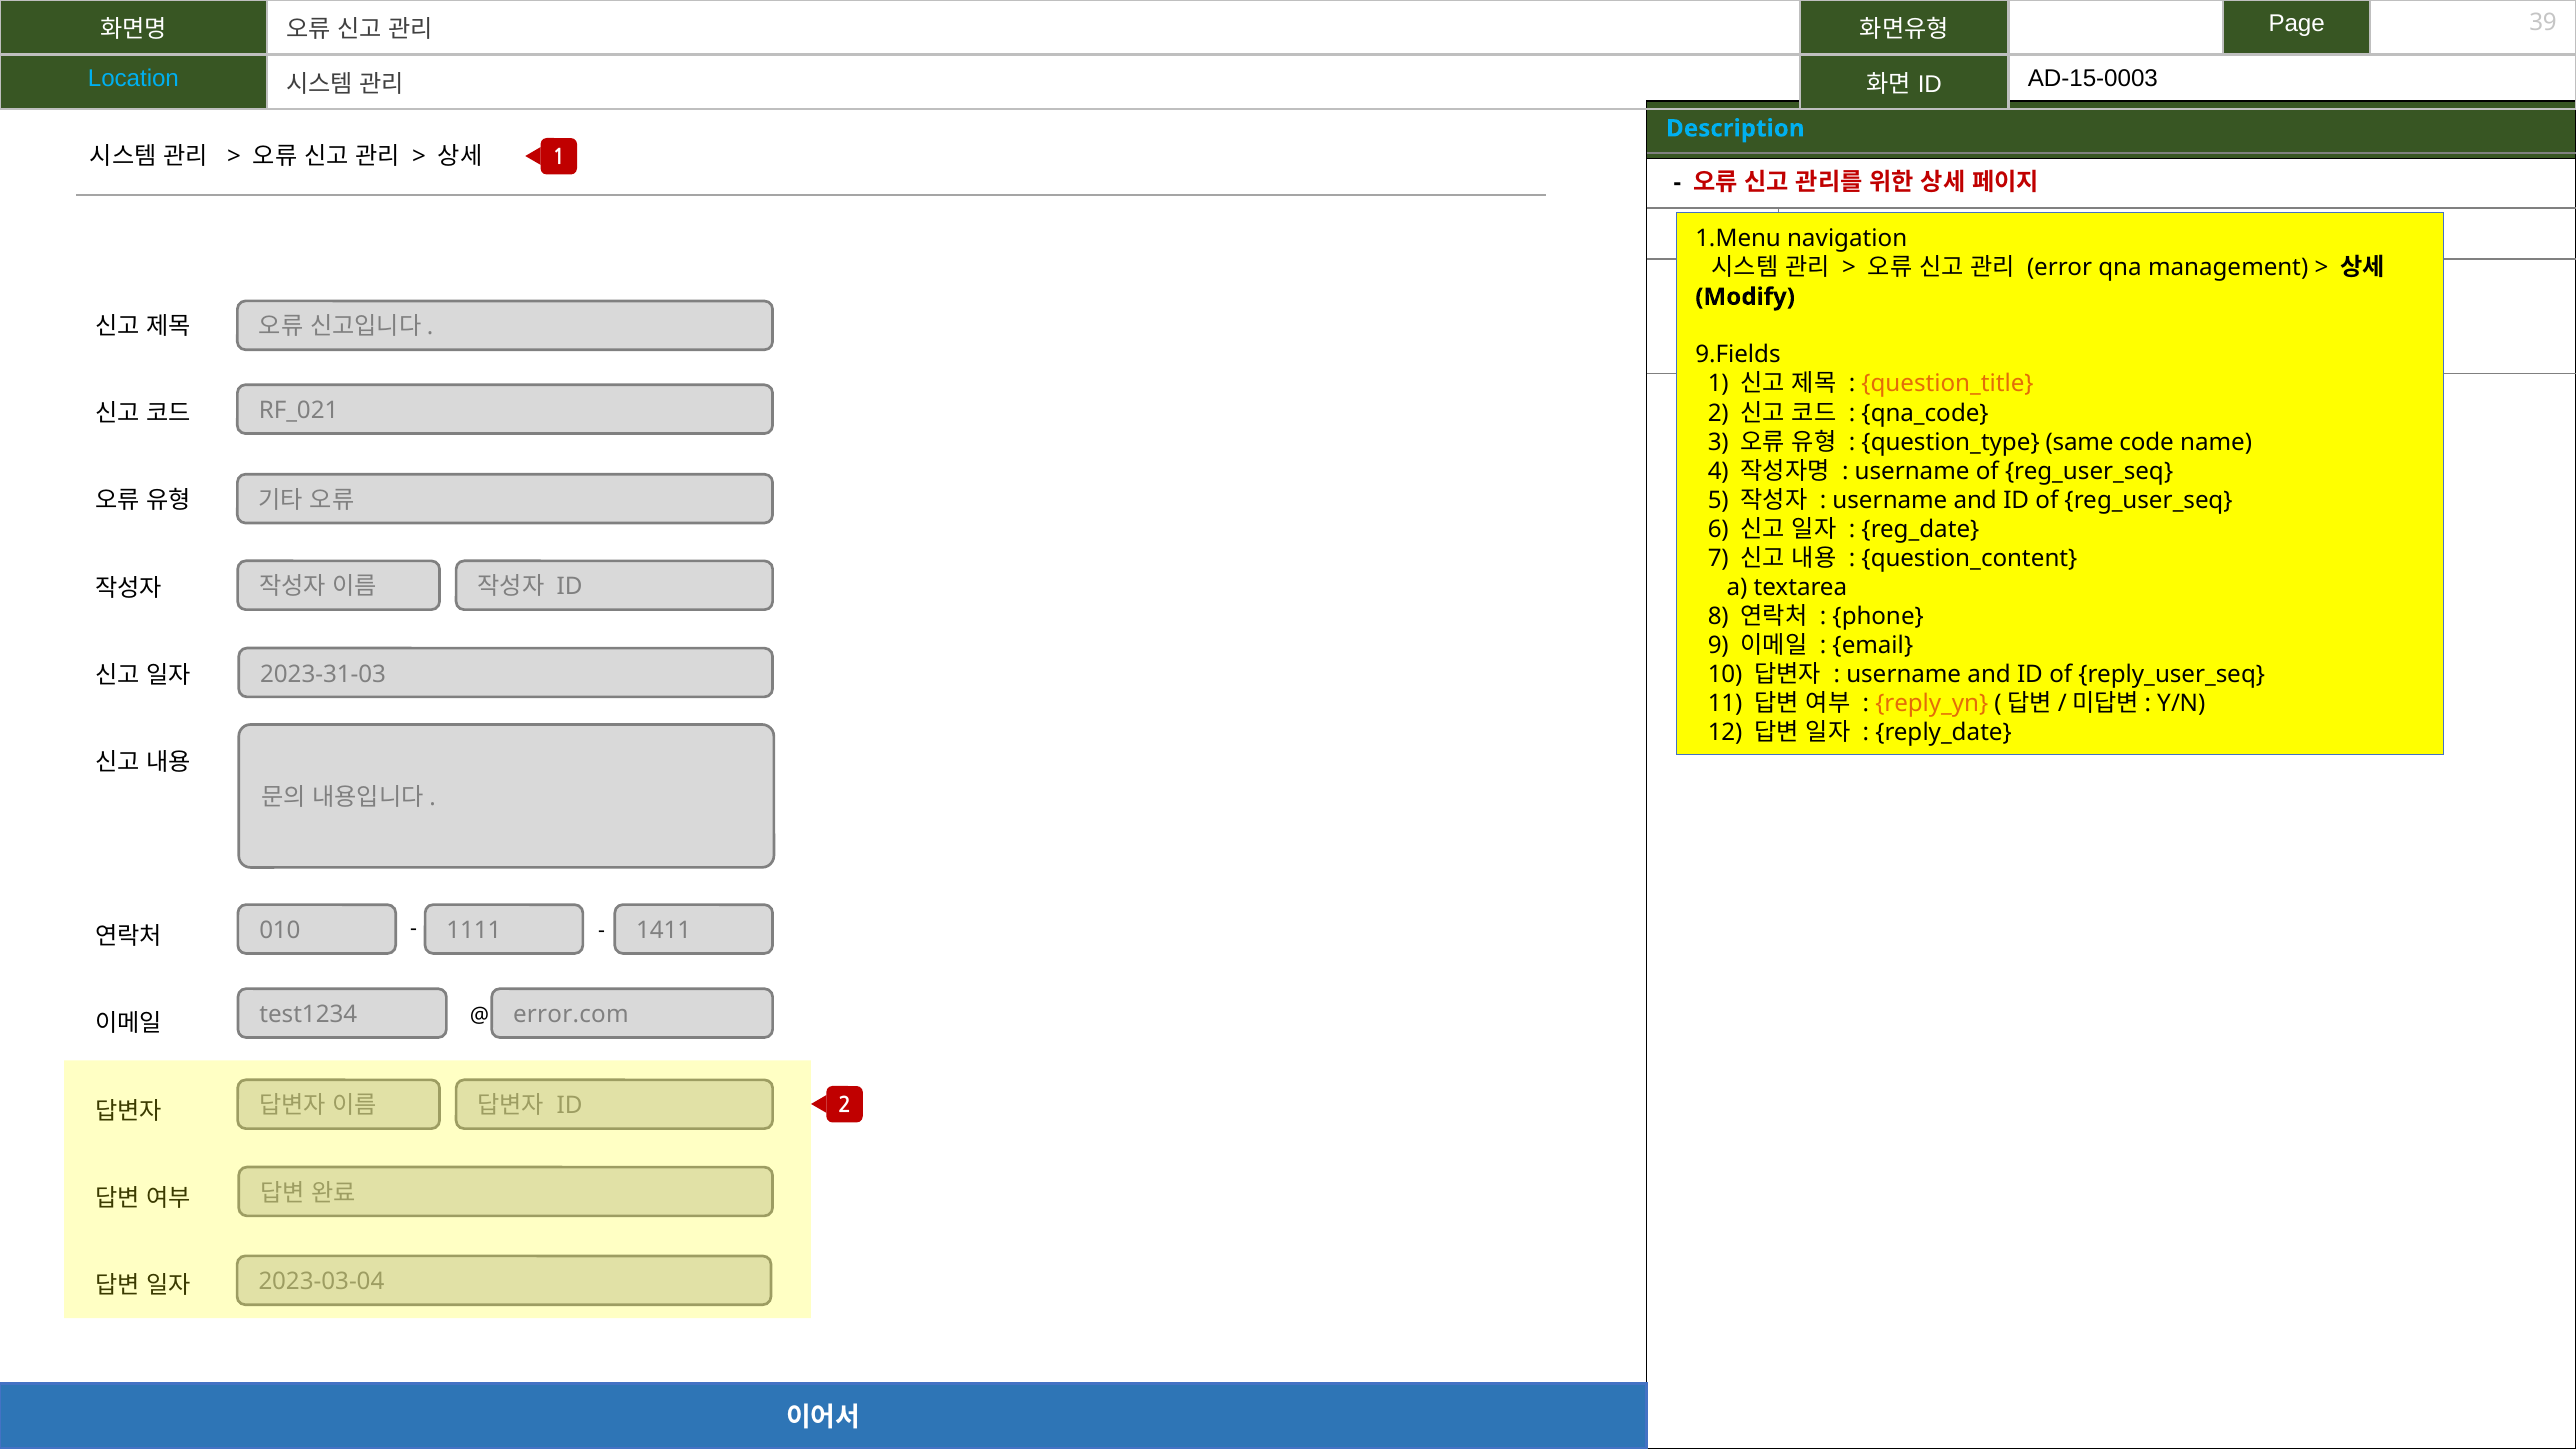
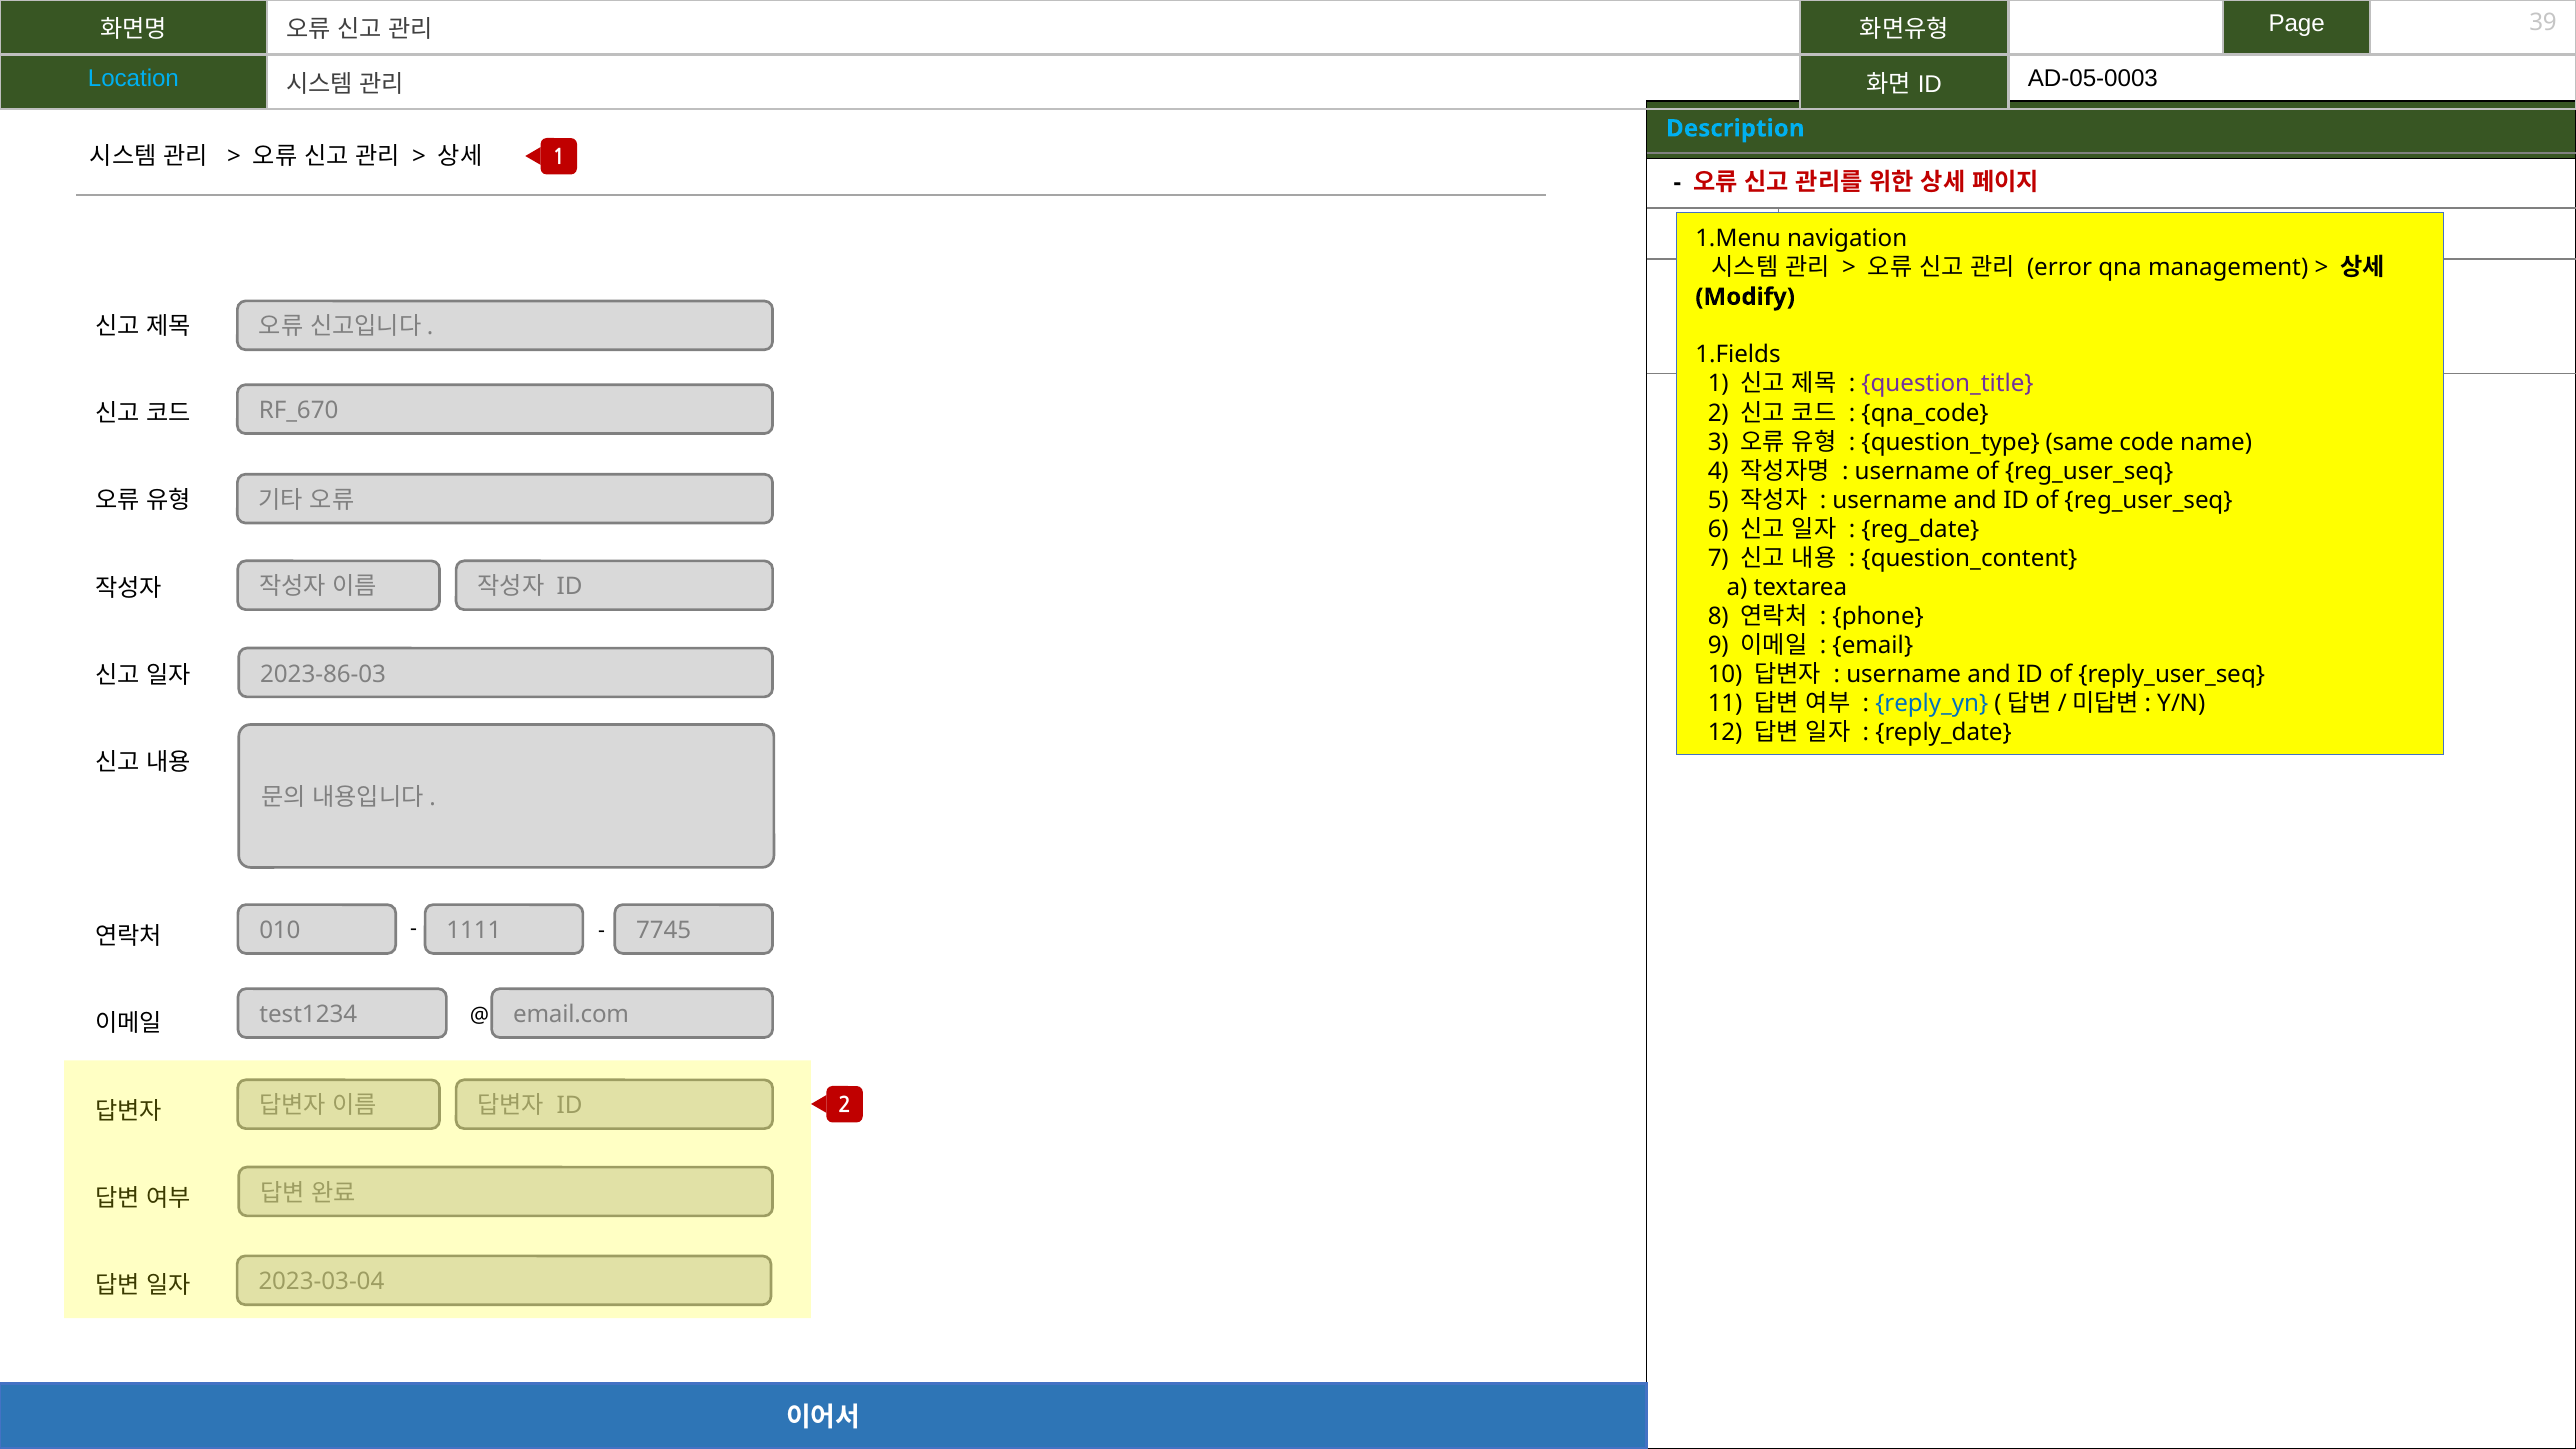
AD-15-0003: AD-15-0003 -> AD-05-0003
9.Fields: 9.Fields -> 1.Fields
question_title colour: orange -> purple
RF_021: RF_021 -> RF_670
2023-31-03: 2023-31-03 -> 2023-86-03
reply_yn colour: orange -> blue
1411: 1411 -> 7745
error.com: error.com -> email.com
